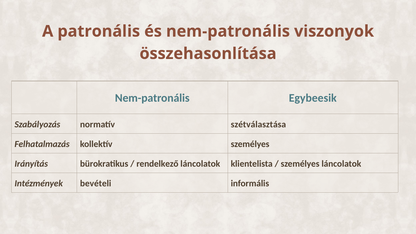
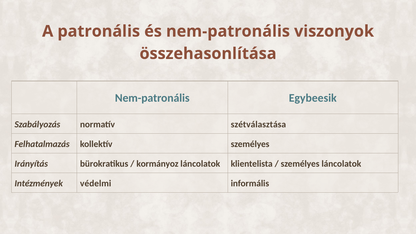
rendelkező: rendelkező -> kormányoz
bevételi: bevételi -> védelmi
